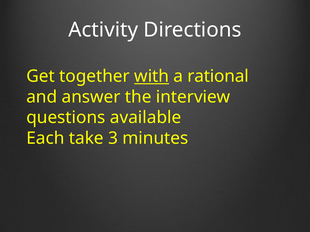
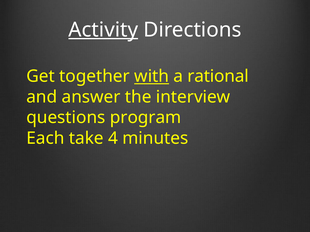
Activity underline: none -> present
available: available -> program
3: 3 -> 4
